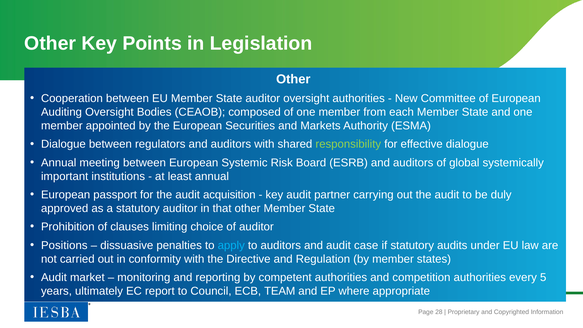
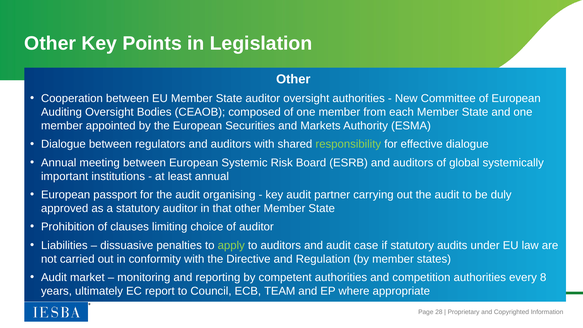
acquisition: acquisition -> organising
Positions: Positions -> Liabilities
apply colour: light blue -> light green
5: 5 -> 8
